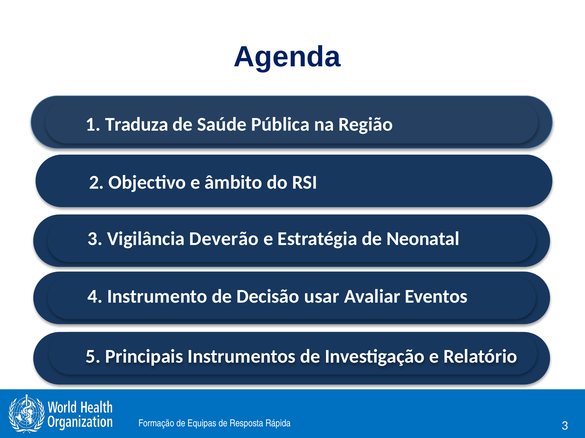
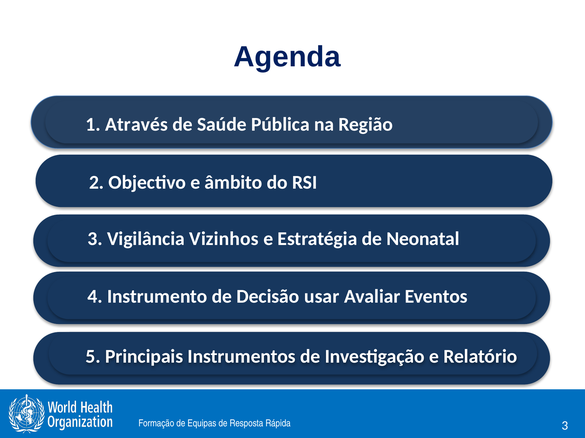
Traduza: Traduza -> Através
Deverão: Deverão -> Vizinhos
